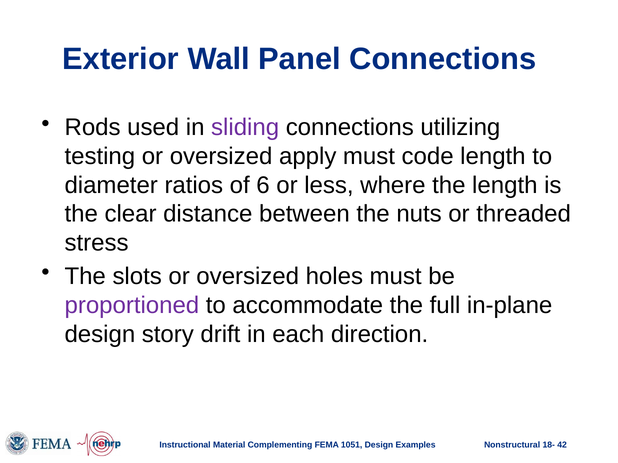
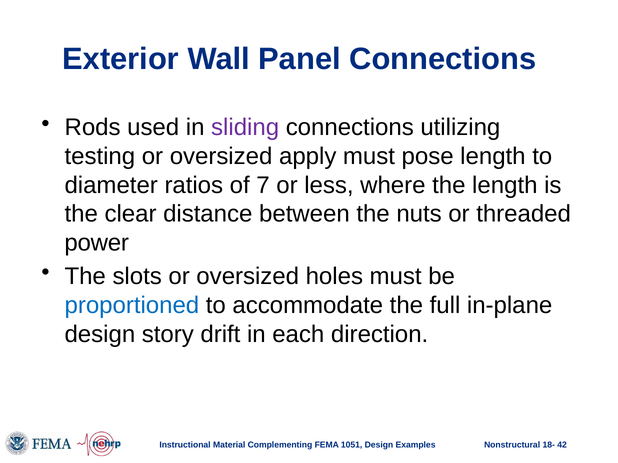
code: code -> pose
6: 6 -> 7
stress: stress -> power
proportioned colour: purple -> blue
